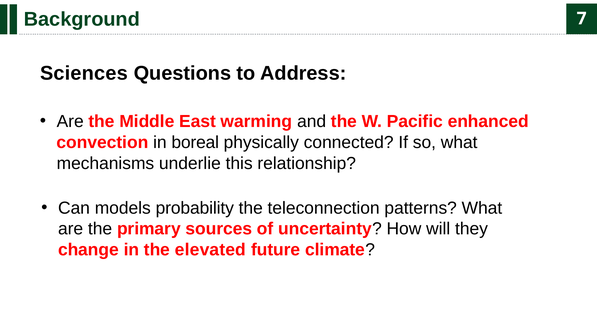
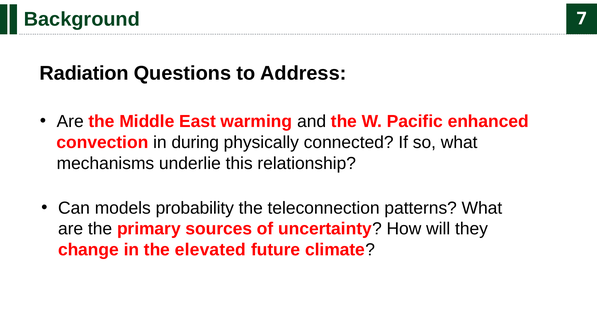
Sciences: Sciences -> Radiation
boreal: boreal -> during
